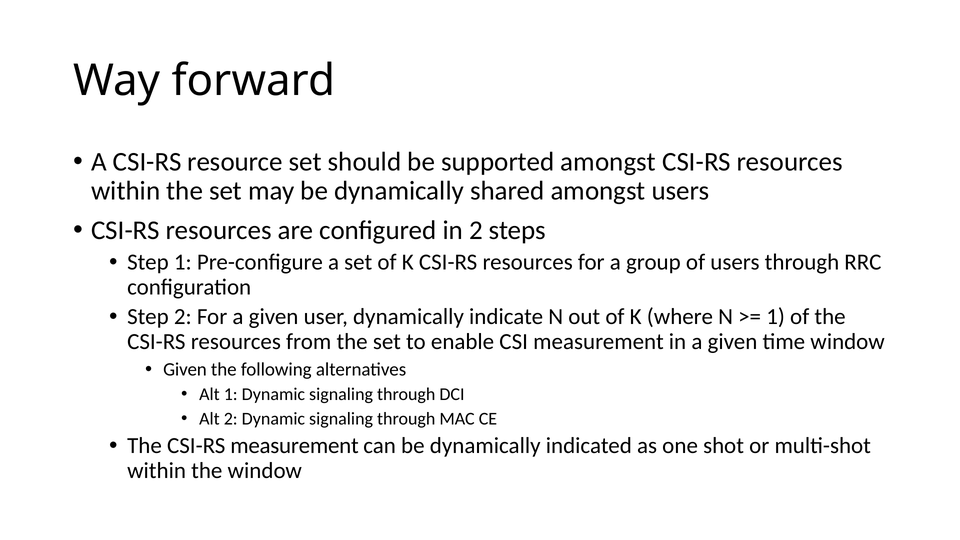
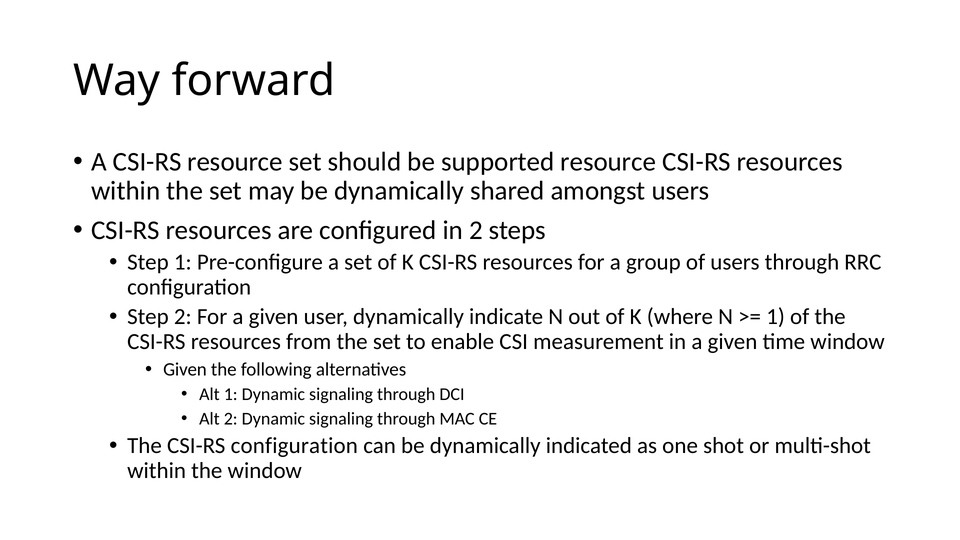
supported amongst: amongst -> resource
CSI-RS measurement: measurement -> configuration
